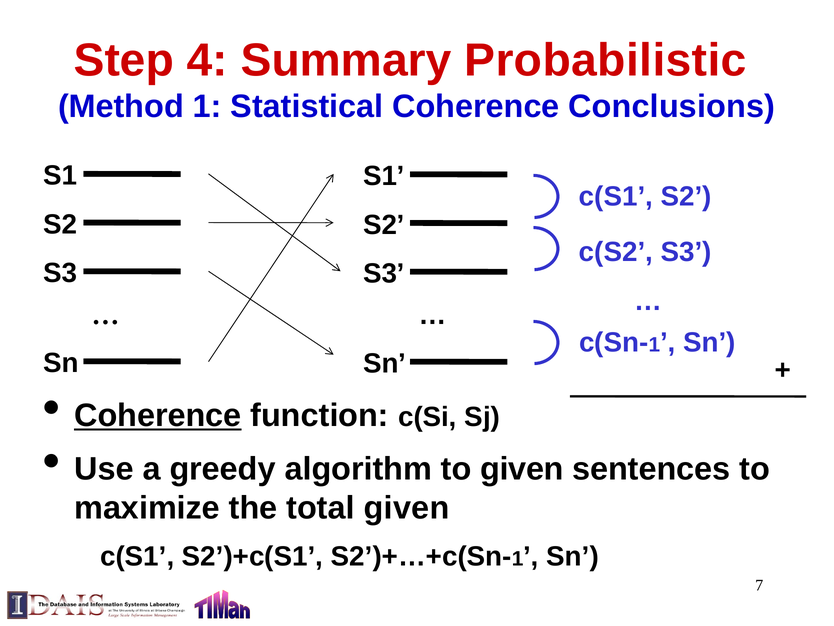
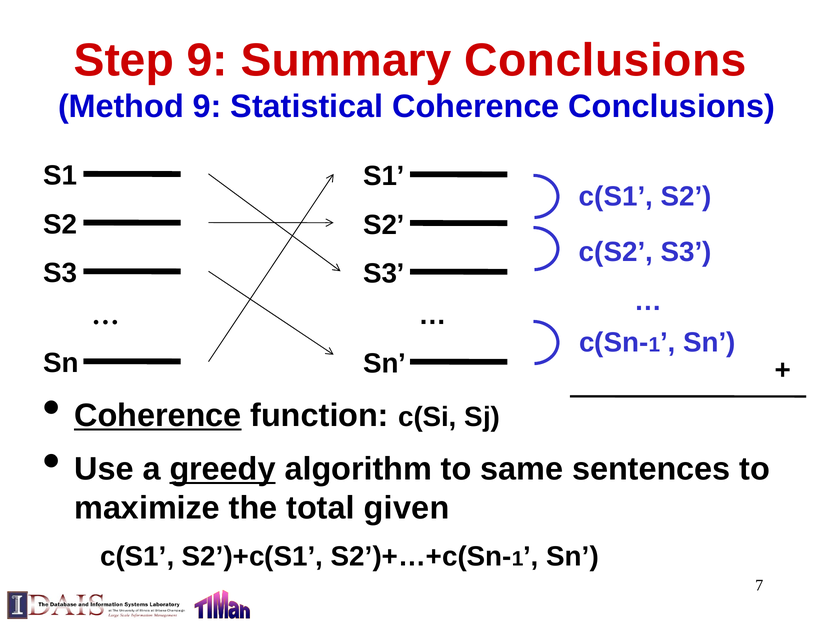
Step 4: 4 -> 9
Summary Probabilistic: Probabilistic -> Conclusions
Method 1: 1 -> 9
greedy underline: none -> present
to given: given -> same
